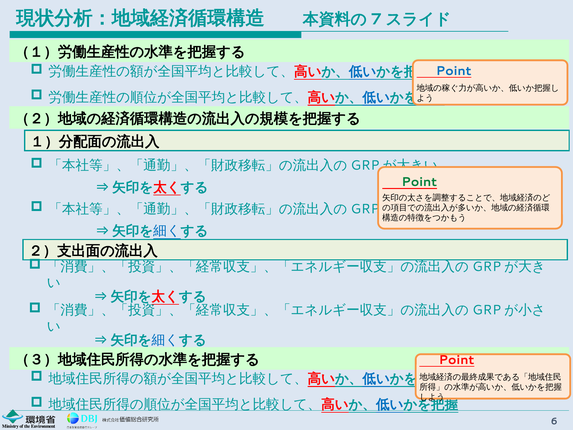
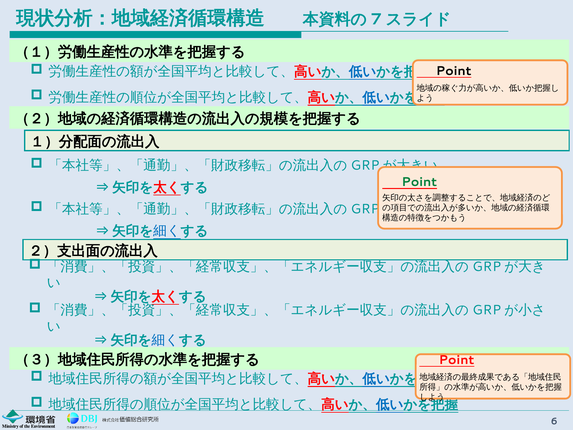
Point at (454, 71) colour: blue -> black
